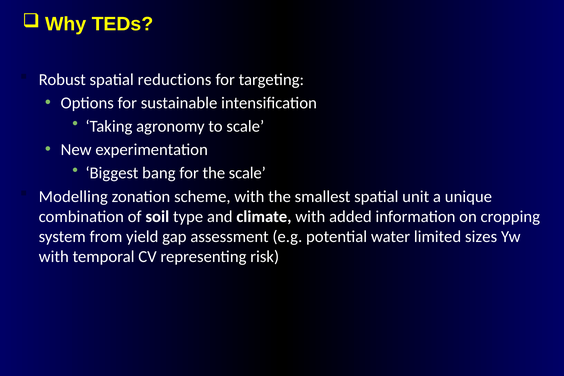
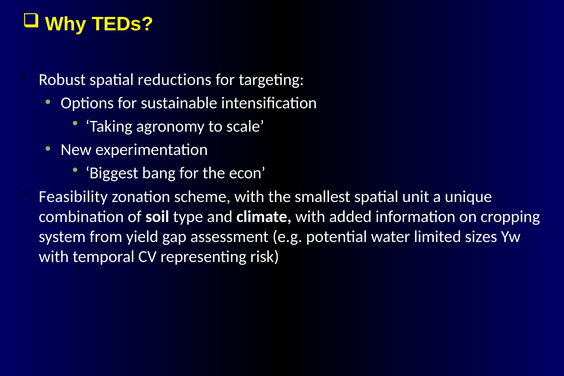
the scale: scale -> econ
Modelling: Modelling -> Feasibility
